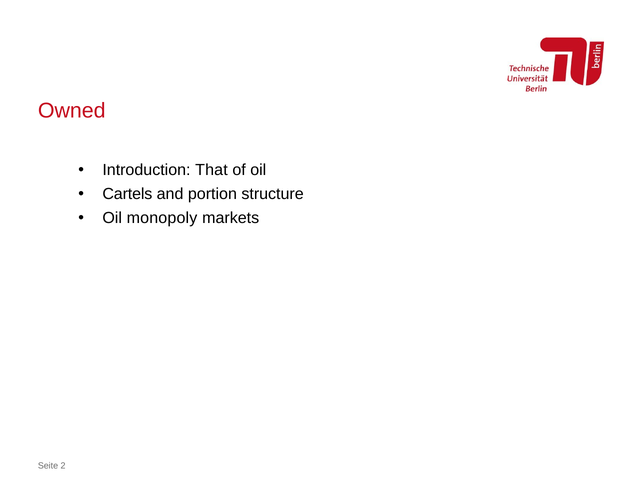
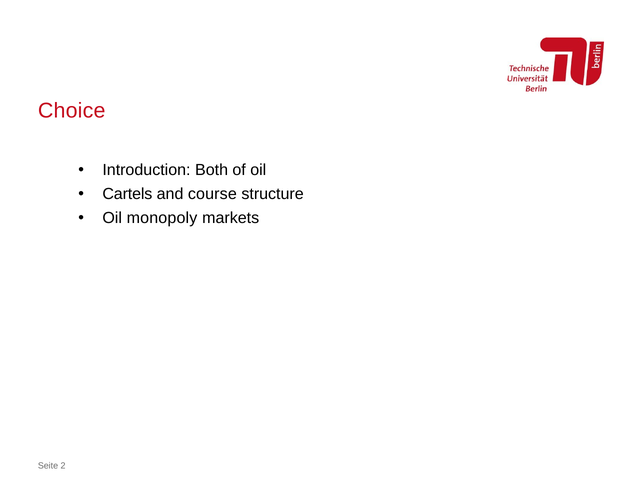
Owned: Owned -> Choice
That: That -> Both
portion: portion -> course
